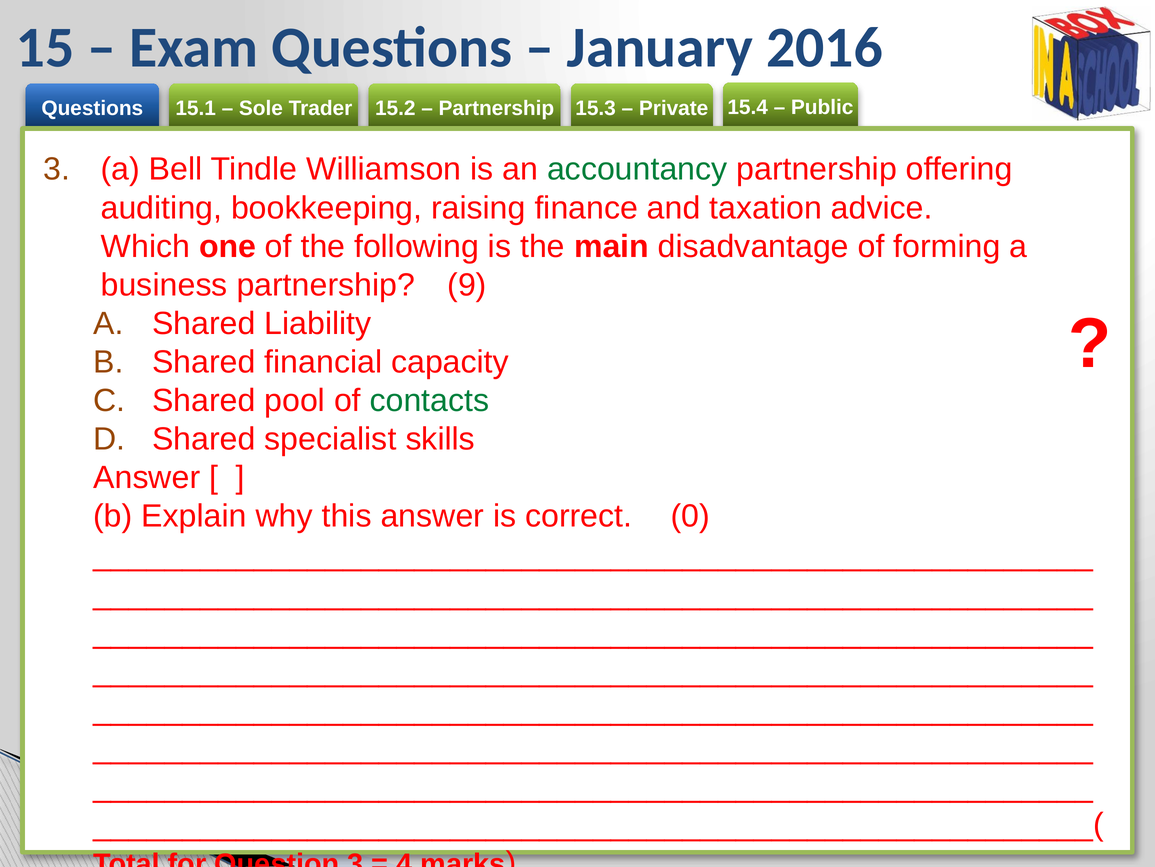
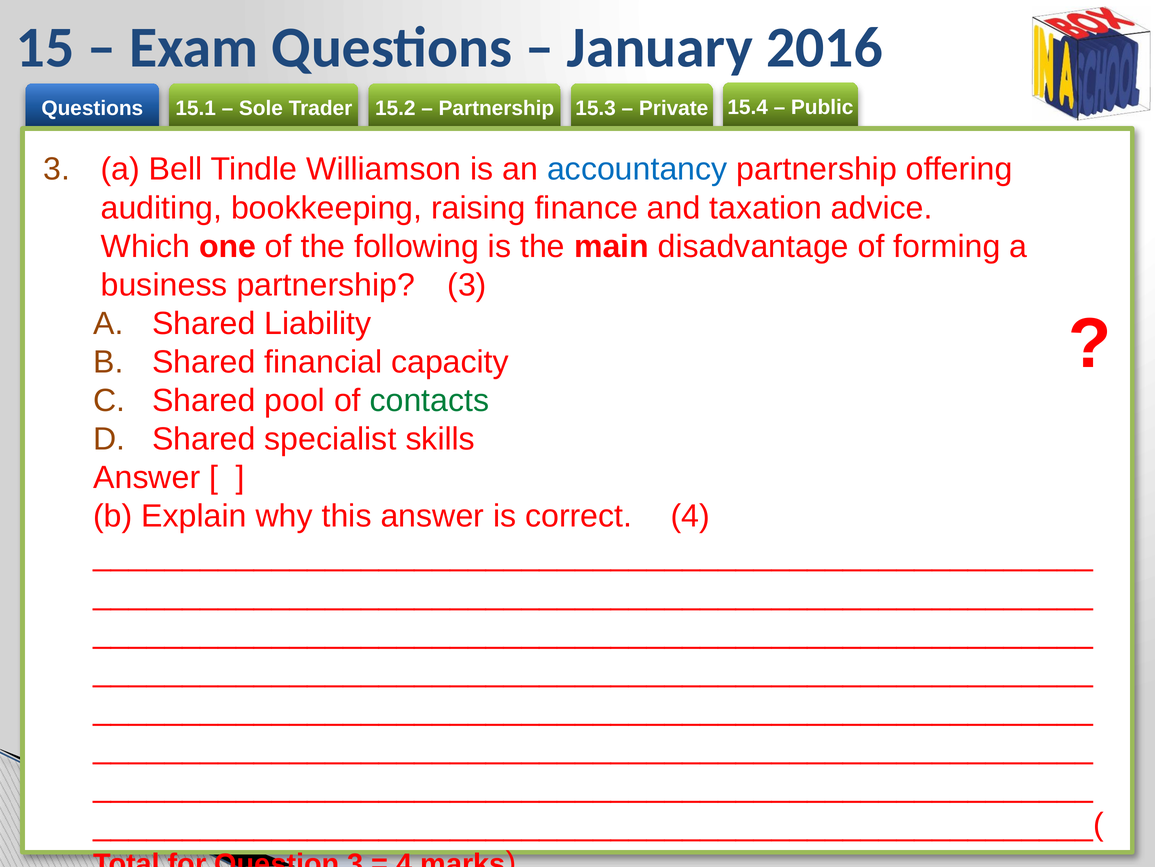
accountancy colour: green -> blue
partnership 9: 9 -> 3
correct 0: 0 -> 4
